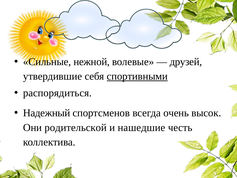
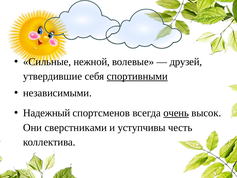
распорядиться: распорядиться -> независимыми
очень underline: none -> present
родительской: родительской -> сверстниками
нашедшие: нашедшие -> уступчивы
